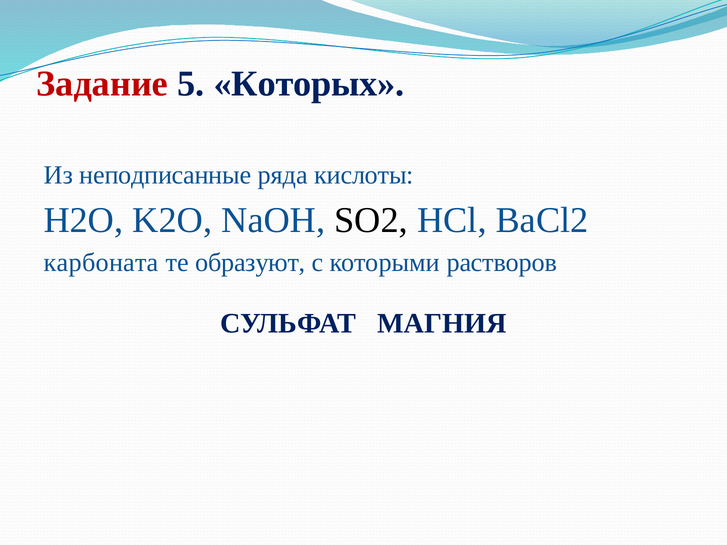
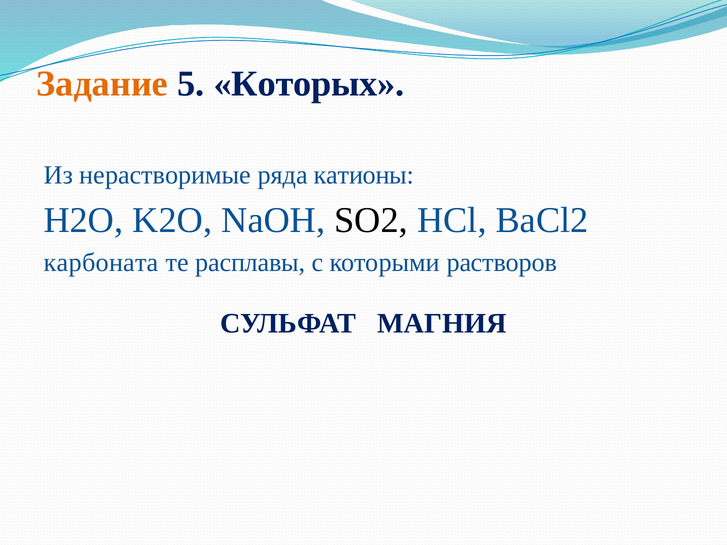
Задание colour: red -> orange
неподписанные: неподписанные -> нерастворимые
кислоты: кислоты -> катионы
образуют: образуют -> расплавы
